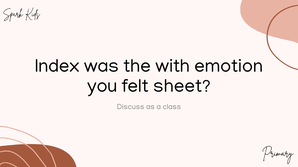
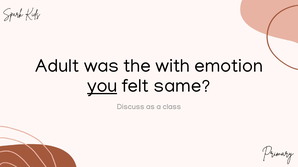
Index: Index -> Adult
you underline: none -> present
sheet: sheet -> same
